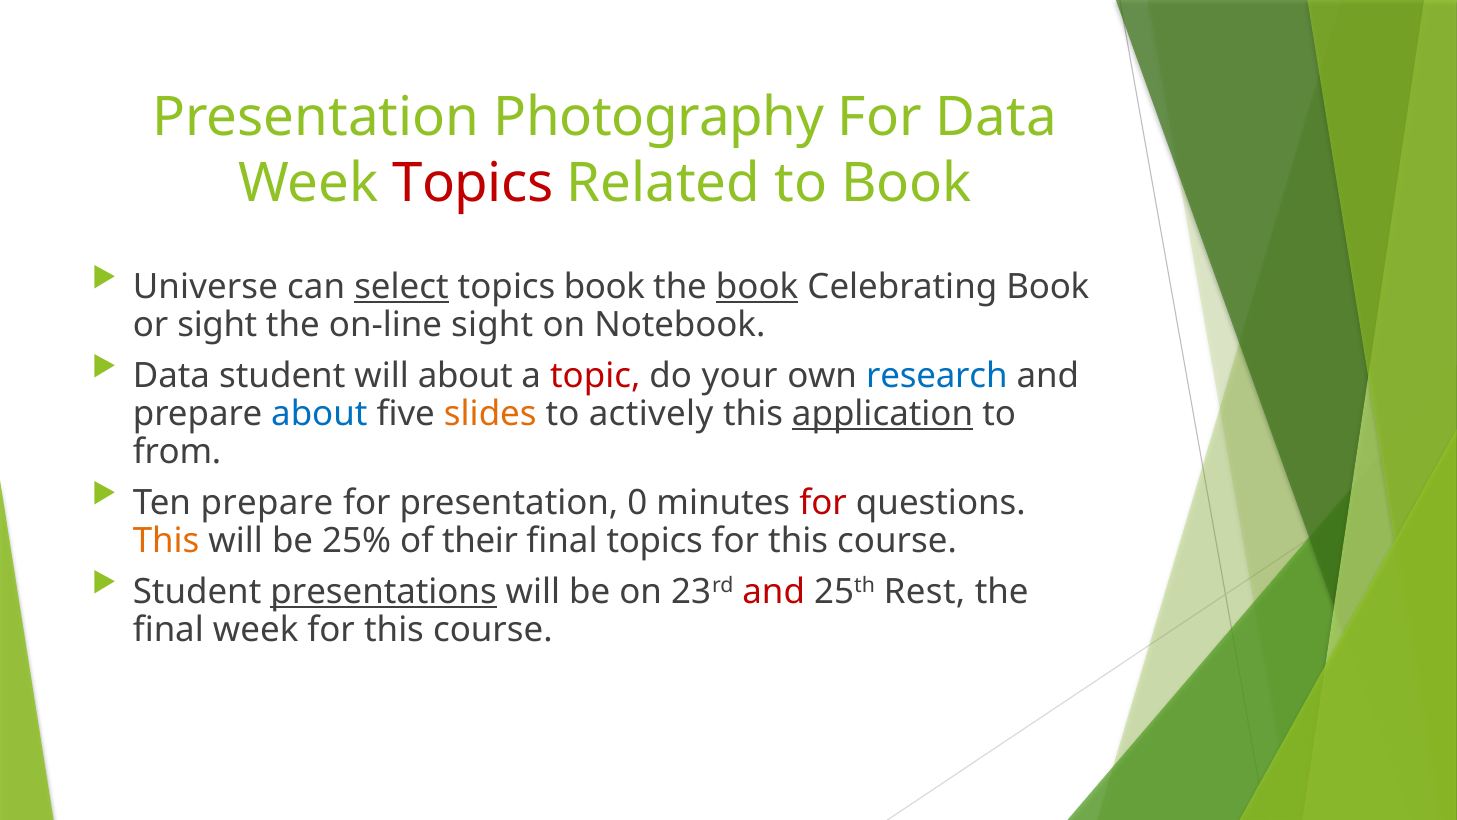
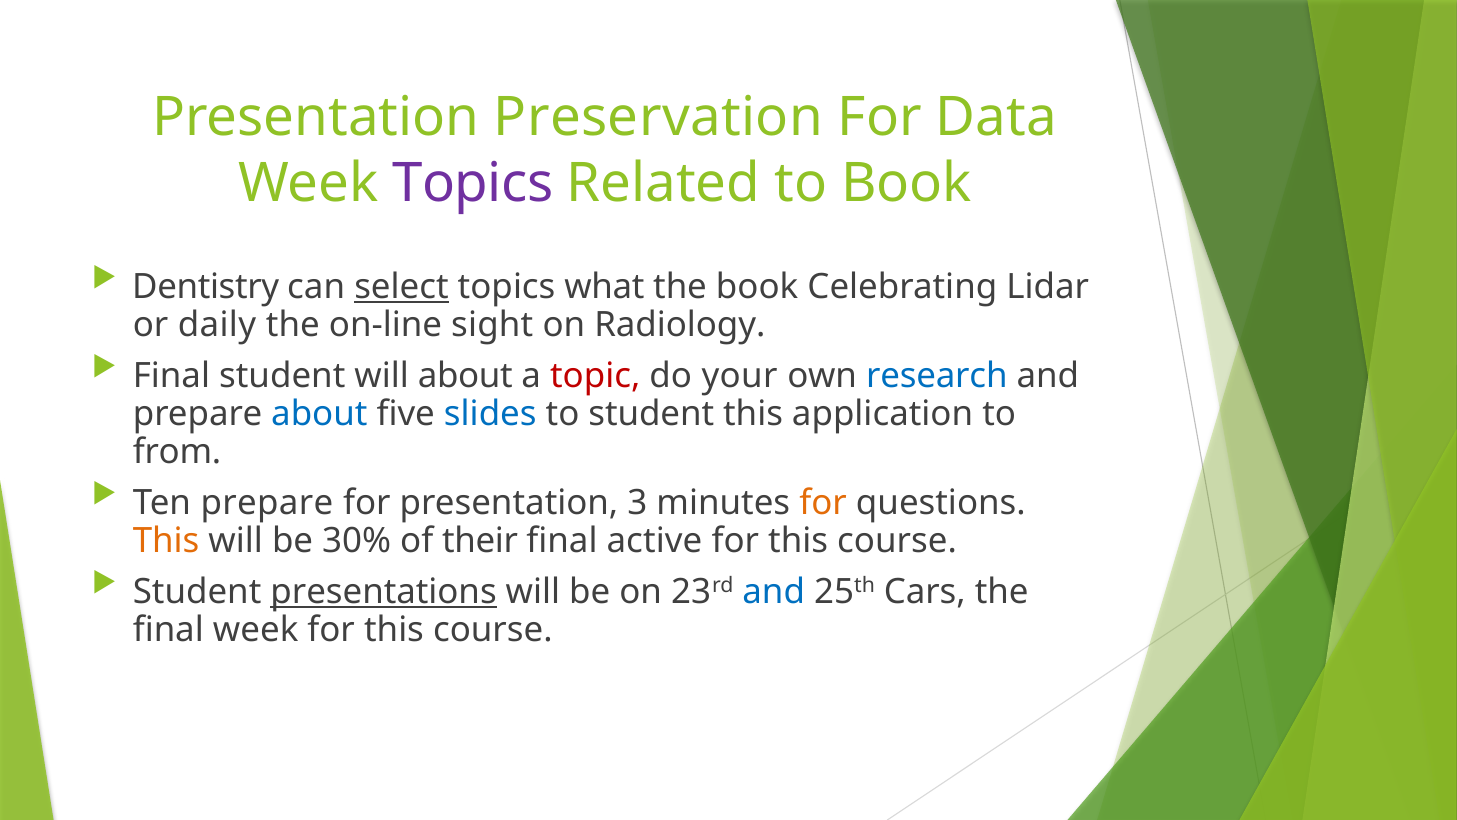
Photography: Photography -> Preservation
Topics at (473, 183) colour: red -> purple
Universe: Universe -> Dentistry
topics book: book -> what
book at (757, 287) underline: present -> none
Celebrating Book: Book -> Lidar
or sight: sight -> daily
Notebook: Notebook -> Radiology
Data at (171, 376): Data -> Final
slides colour: orange -> blue
to actively: actively -> student
application underline: present -> none
0: 0 -> 3
for at (823, 503) colour: red -> orange
25%: 25% -> 30%
final topics: topics -> active
and at (774, 592) colour: red -> blue
Rest: Rest -> Cars
